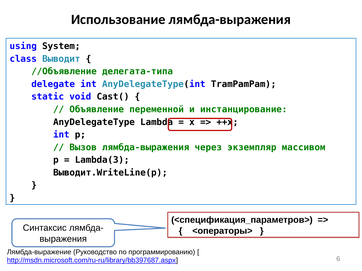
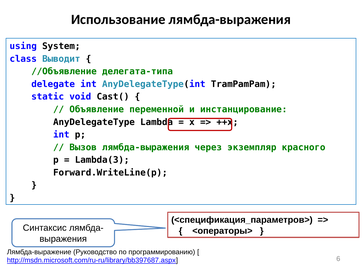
массивом: массивом -> красного
Выводит.WriteLine(p: Выводит.WriteLine(p -> Forward.WriteLine(p
